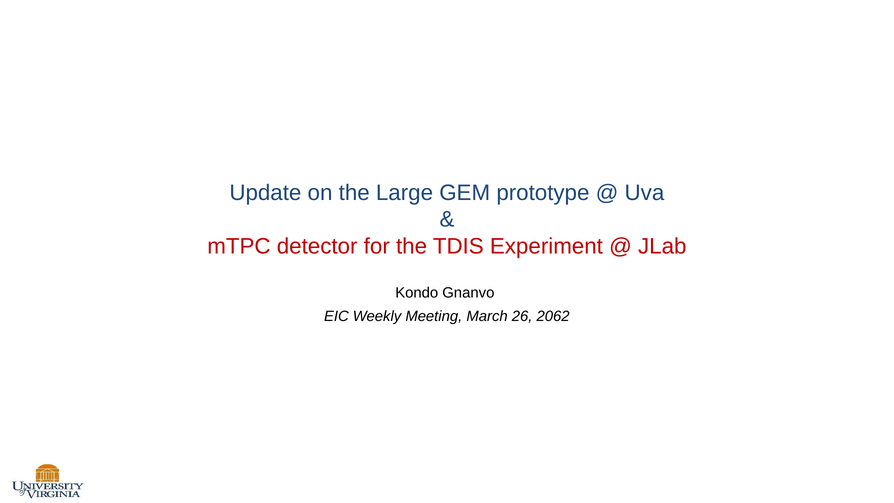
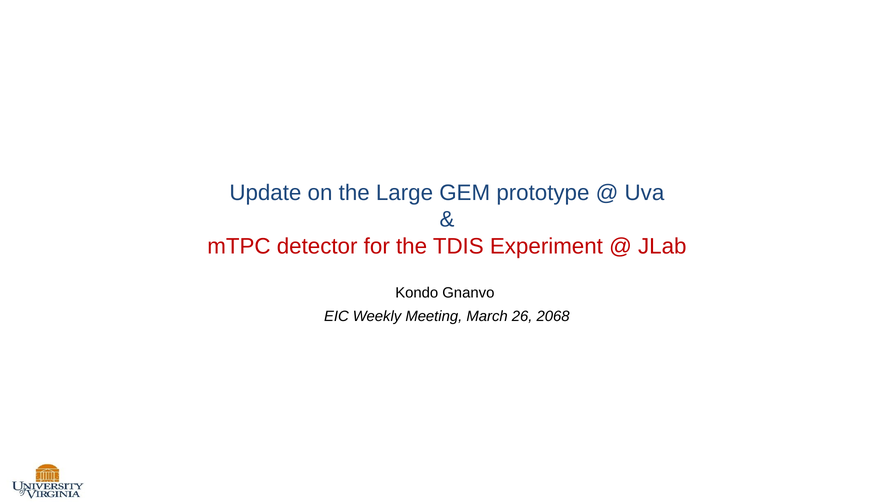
2062: 2062 -> 2068
